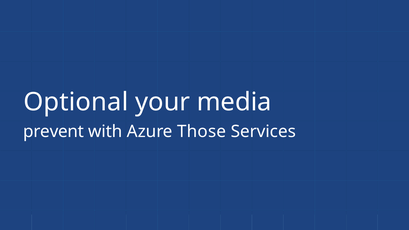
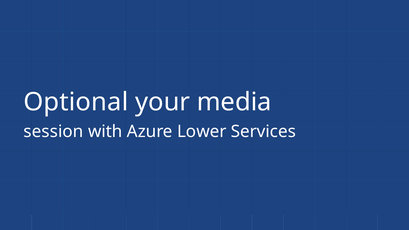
prevent: prevent -> session
Those: Those -> Lower
